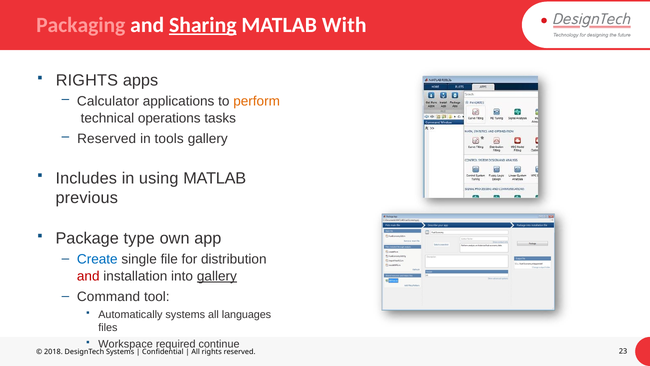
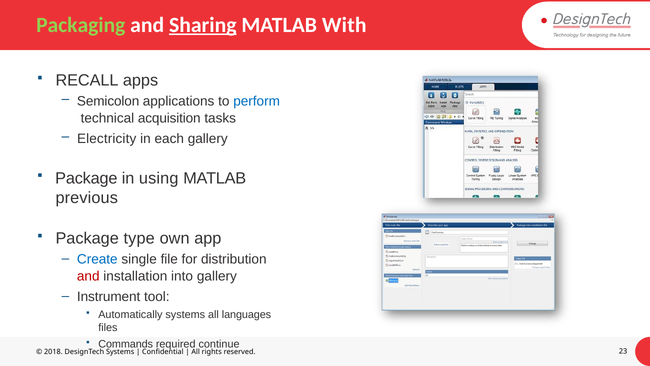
Packaging colour: pink -> light green
RIGHTS at (87, 80): RIGHTS -> RECALL
Calculator: Calculator -> Semicolon
perform colour: orange -> blue
operations: operations -> acquisition
Reserved at (107, 138): Reserved -> Electricity
tools: tools -> each
Includes at (86, 178): Includes -> Package
gallery at (217, 276) underline: present -> none
Command: Command -> Instrument
Workspace: Workspace -> Commands
